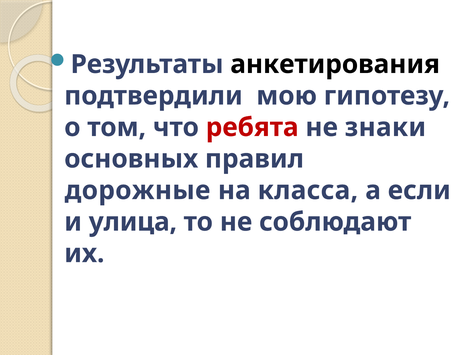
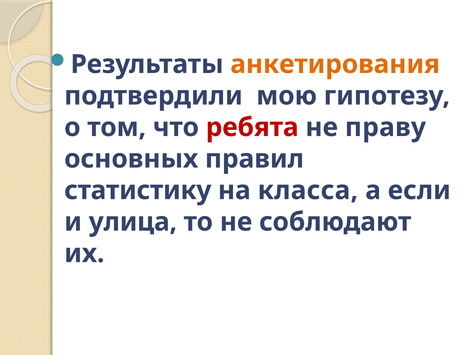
анкетирования colour: black -> orange
знаки: знаки -> праву
дорожные: дорожные -> статистику
